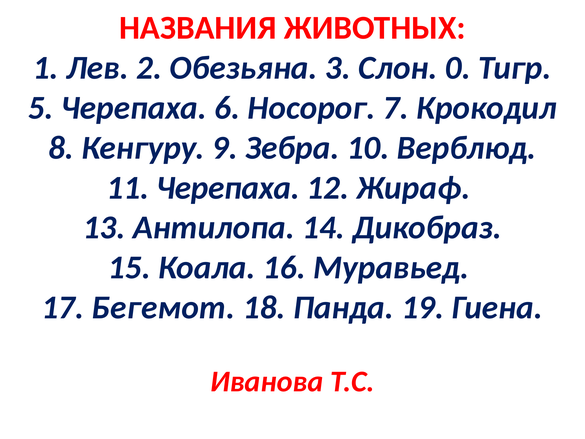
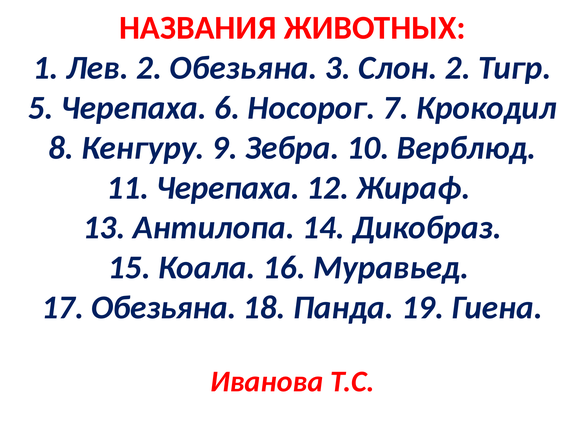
Слон 0: 0 -> 2
17 Бегемот: Бегемот -> Обезьяна
